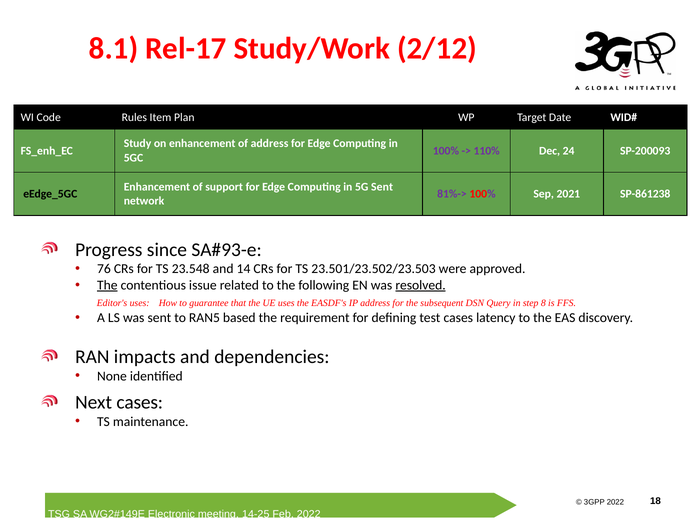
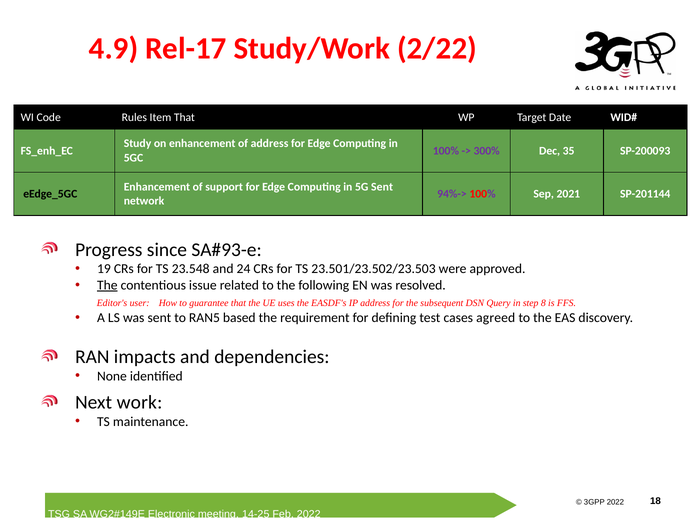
8.1: 8.1 -> 4.9
2/12: 2/12 -> 2/22
Item Plan: Plan -> That
110%: 110% -> 300%
24: 24 -> 35
81%->: 81%-> -> 94%->
SP-861238: SP-861238 -> SP-201144
76: 76 -> 19
14: 14 -> 24
resolved underline: present -> none
Editor's uses: uses -> user
latency: latency -> agreed
Next cases: cases -> work
